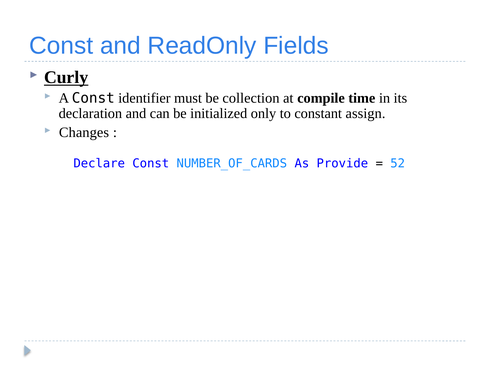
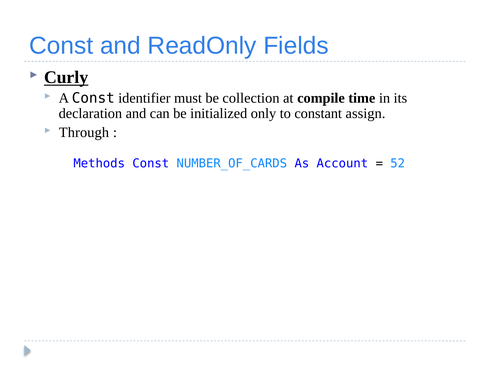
Changes: Changes -> Through
Declare: Declare -> Methods
Provide: Provide -> Account
